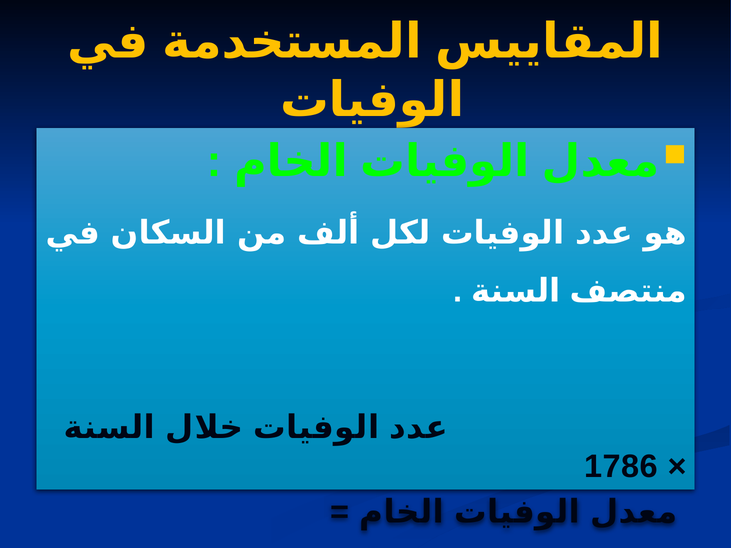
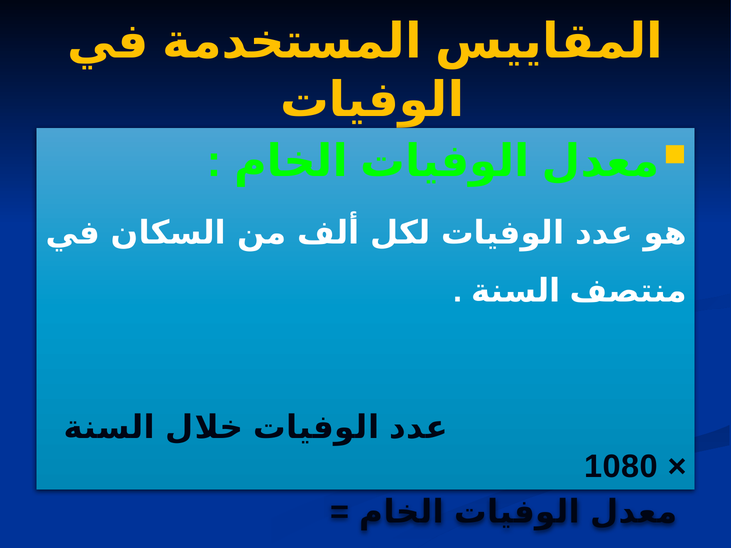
1786: 1786 -> 1080
